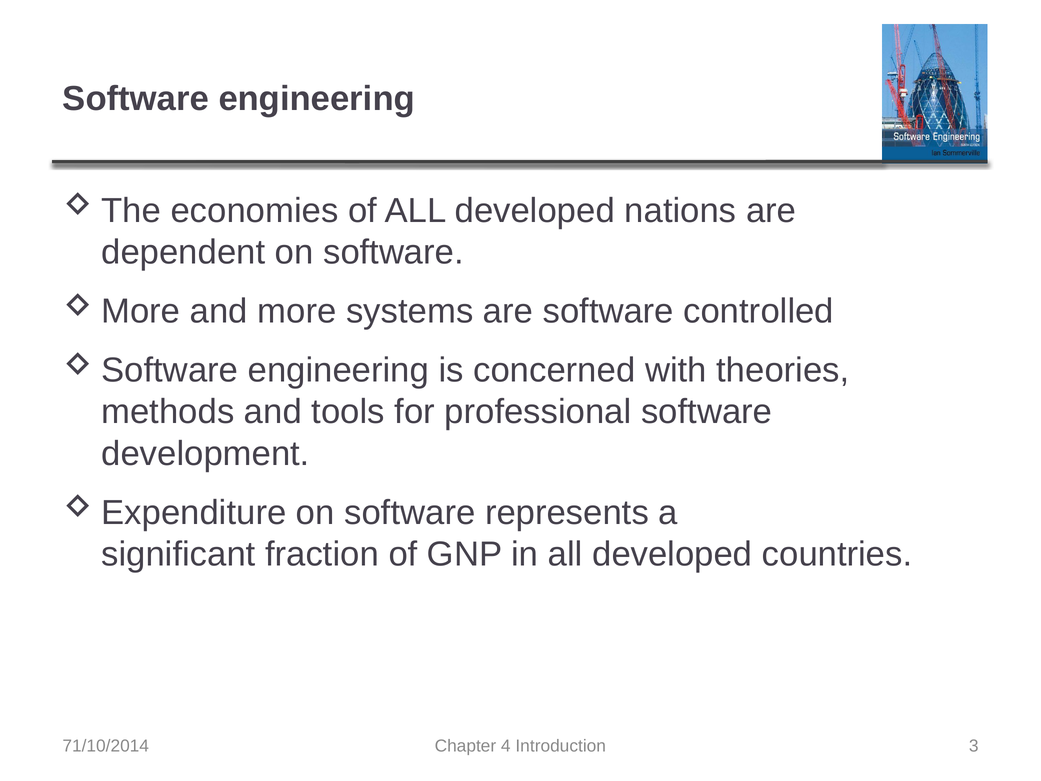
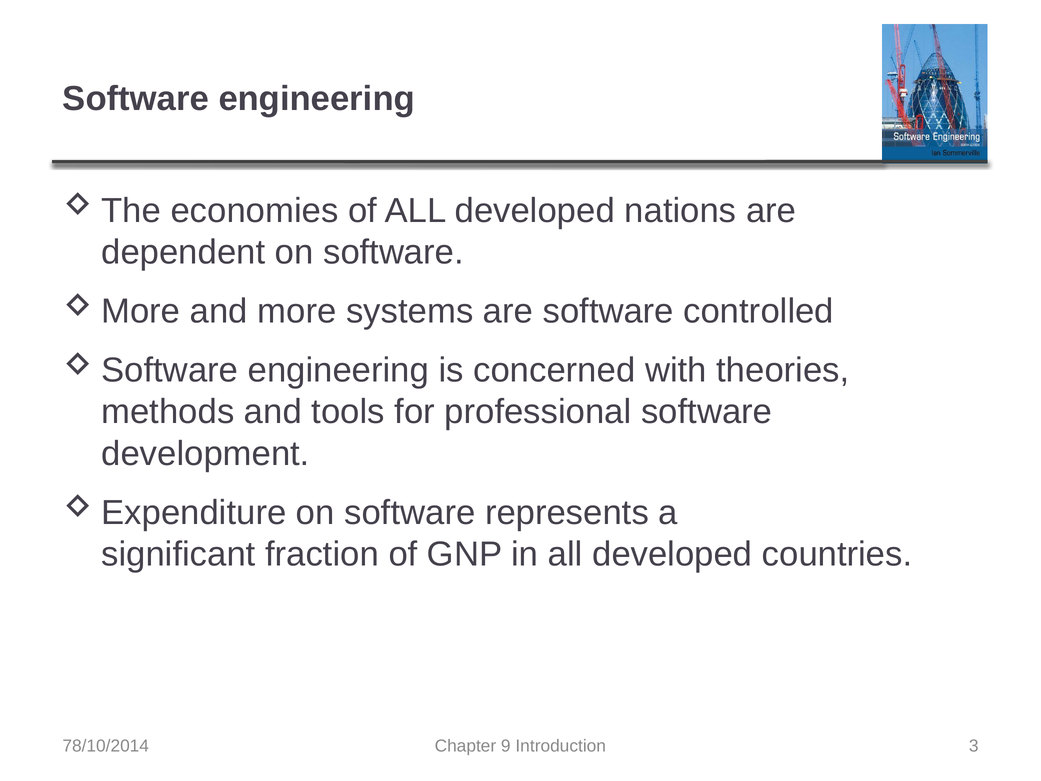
71/10/2014: 71/10/2014 -> 78/10/2014
4: 4 -> 9
